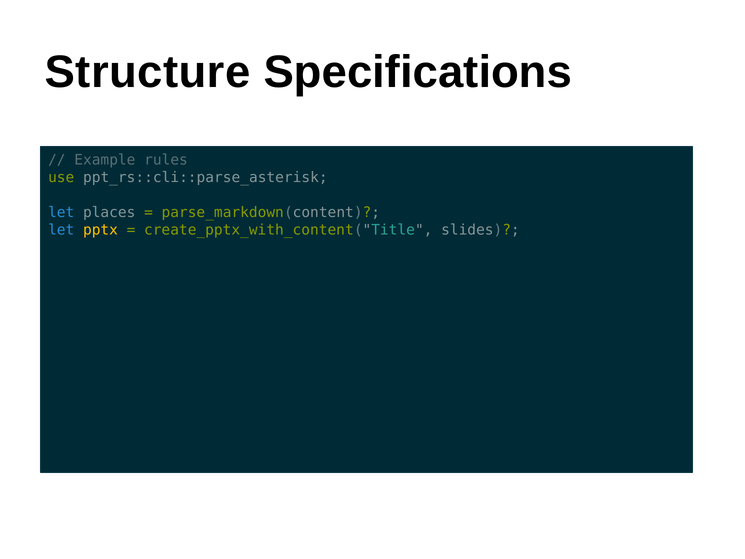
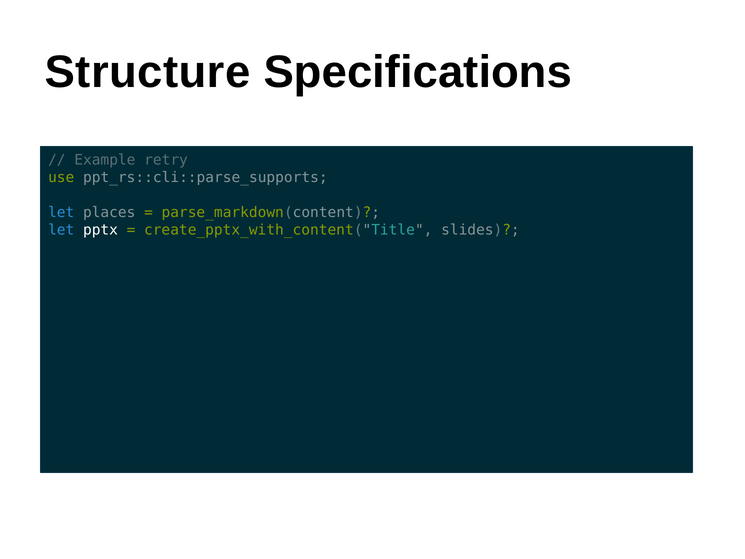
rules: rules -> retry
ppt_rs::cli::parse_asterisk: ppt_rs::cli::parse_asterisk -> ppt_rs::cli::parse_supports
pptx colour: yellow -> white
